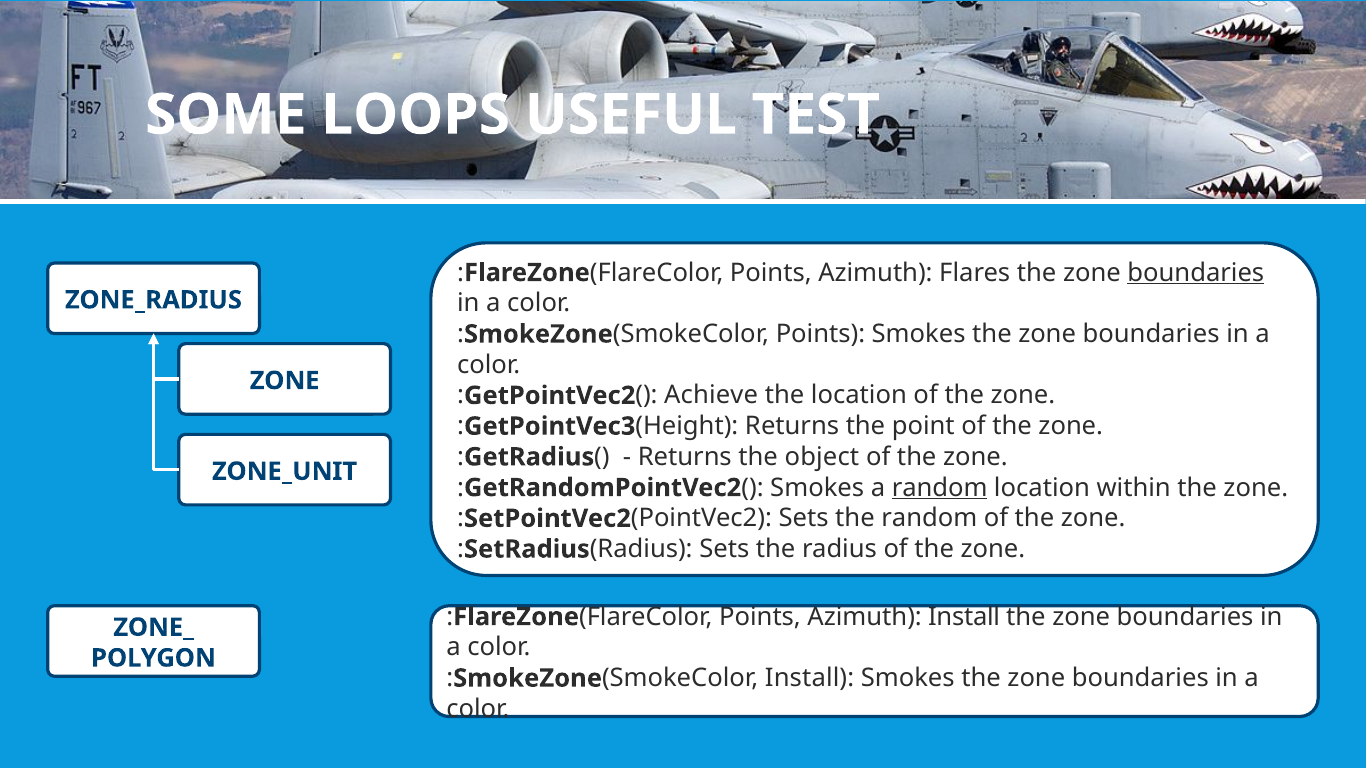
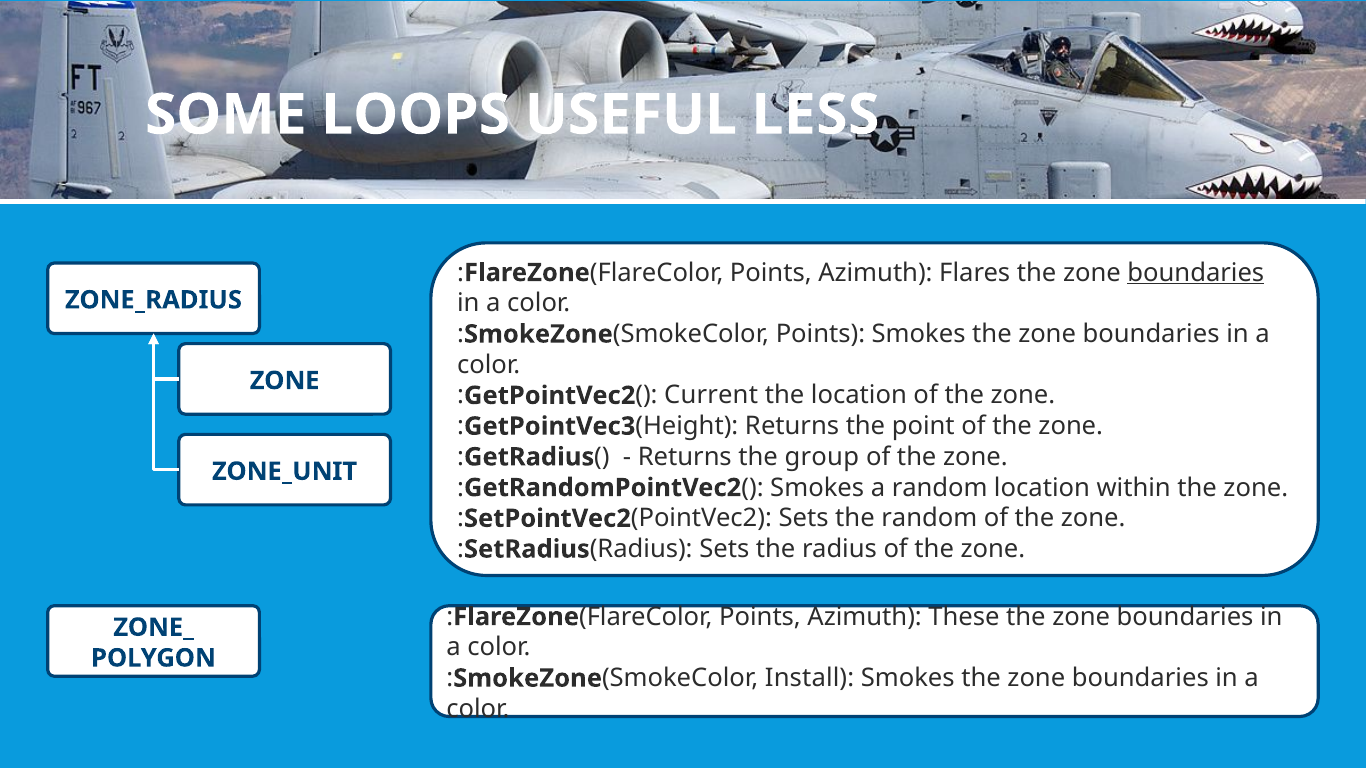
TEST: TEST -> LESS
Achieve: Achieve -> Current
object: object -> group
random at (940, 488) underline: present -> none
Azimuth Install: Install -> These
